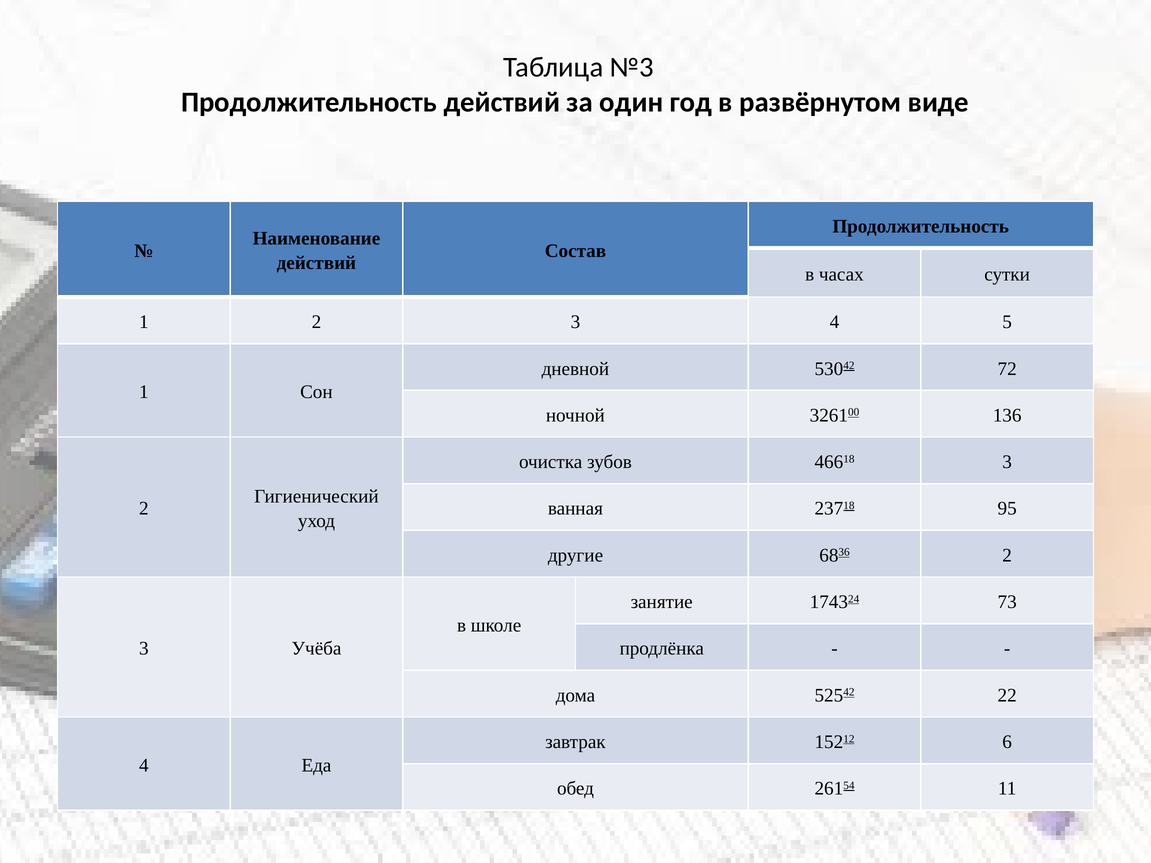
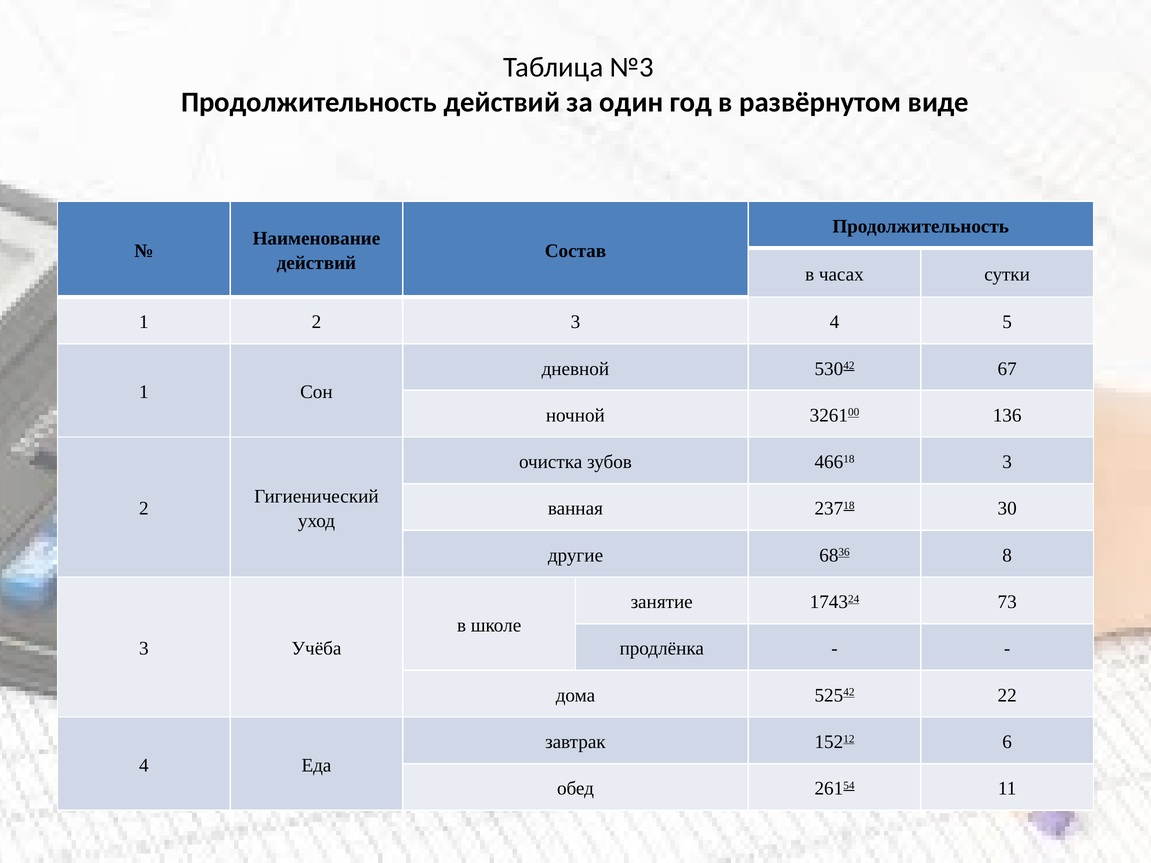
72: 72 -> 67
95: 95 -> 30
6836 2: 2 -> 8
